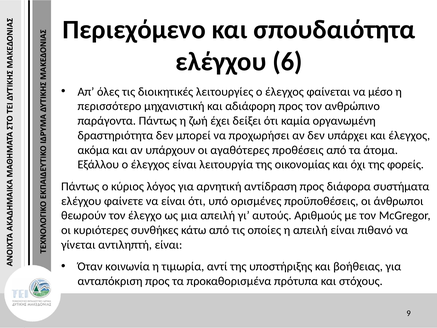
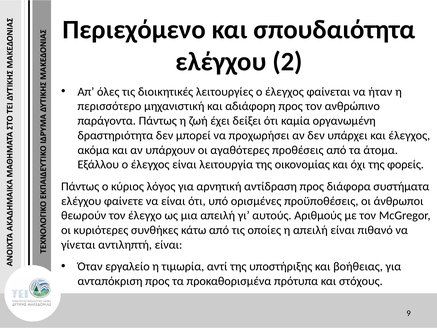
6: 6 -> 2
μέσο: μέσο -> ήταν
κοινωνία: κοινωνία -> εργαλείο
